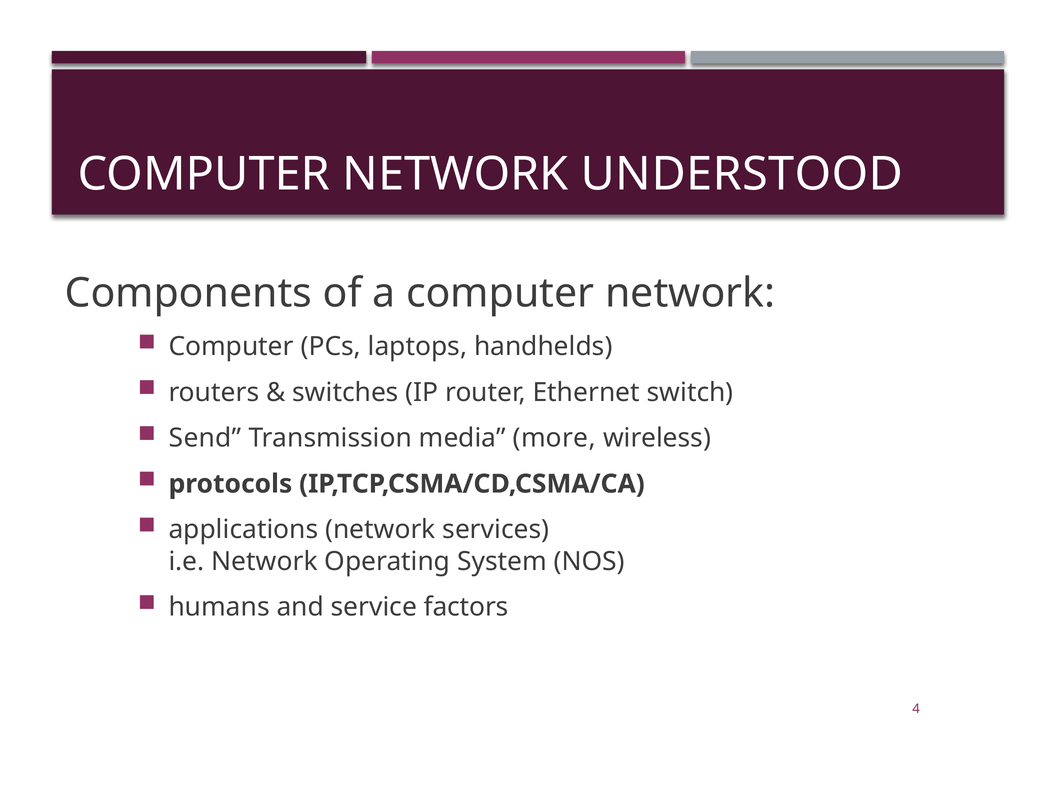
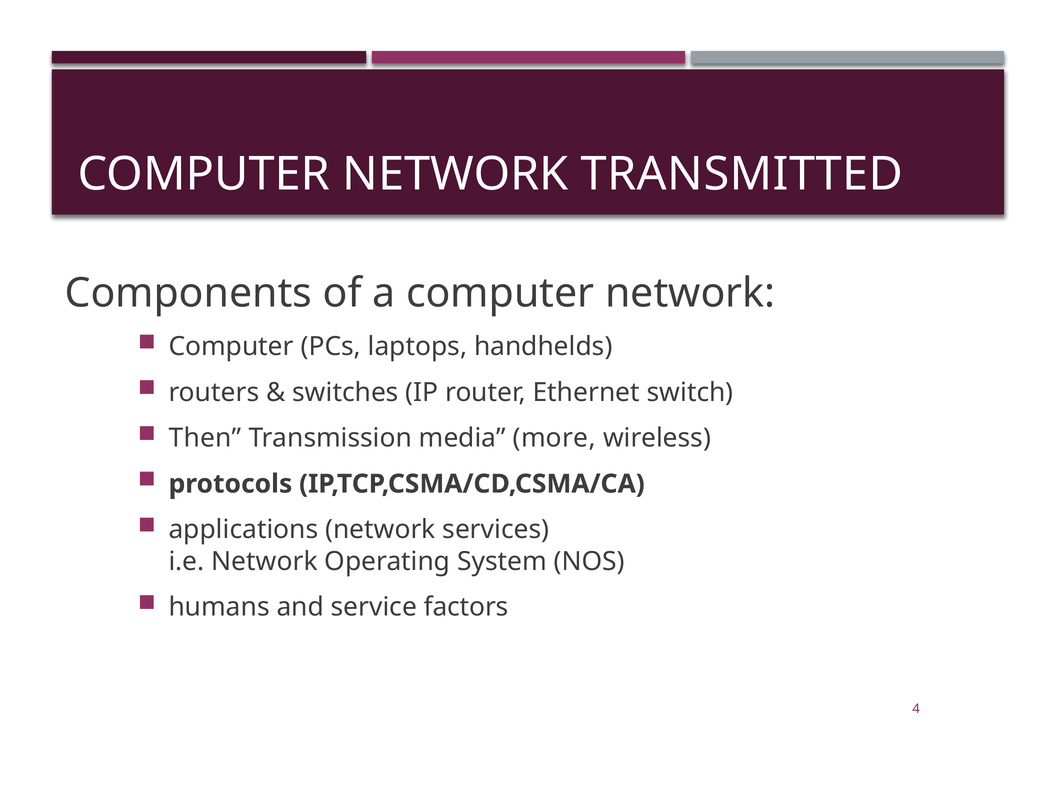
UNDERSTOOD: UNDERSTOOD -> TRANSMITTED
Send: Send -> Then
